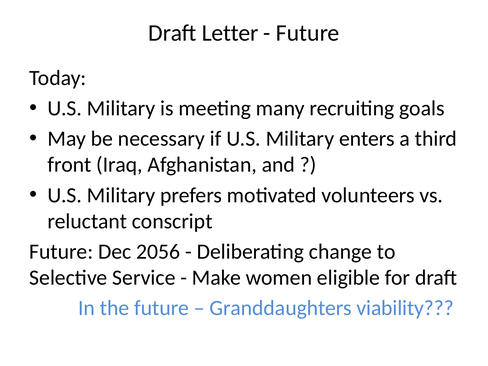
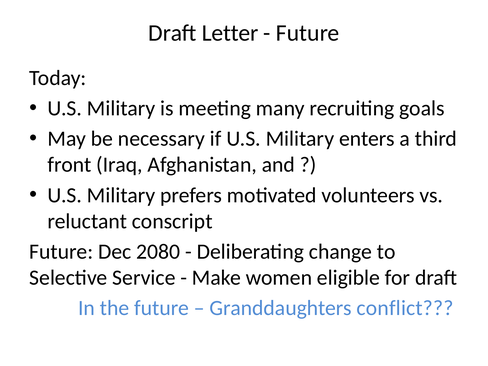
2056: 2056 -> 2080
viability: viability -> conflict
